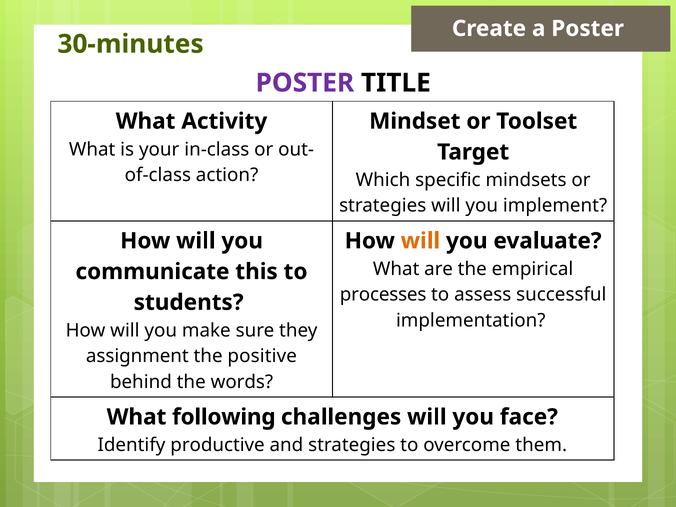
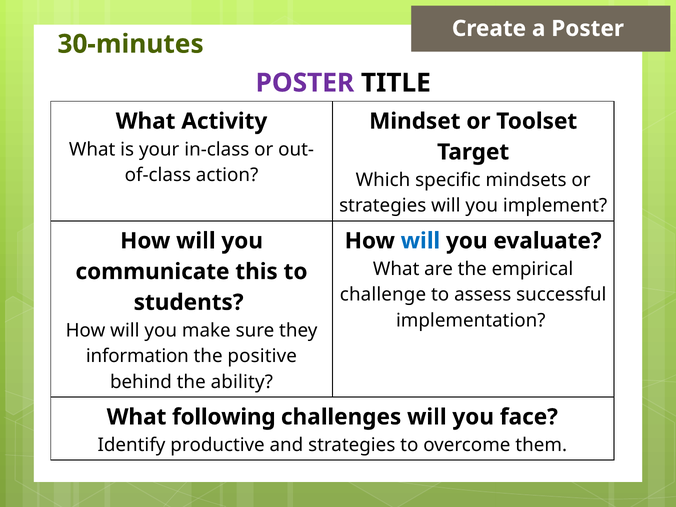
will at (420, 241) colour: orange -> blue
processes: processes -> challenge
assignment: assignment -> information
words: words -> ability
